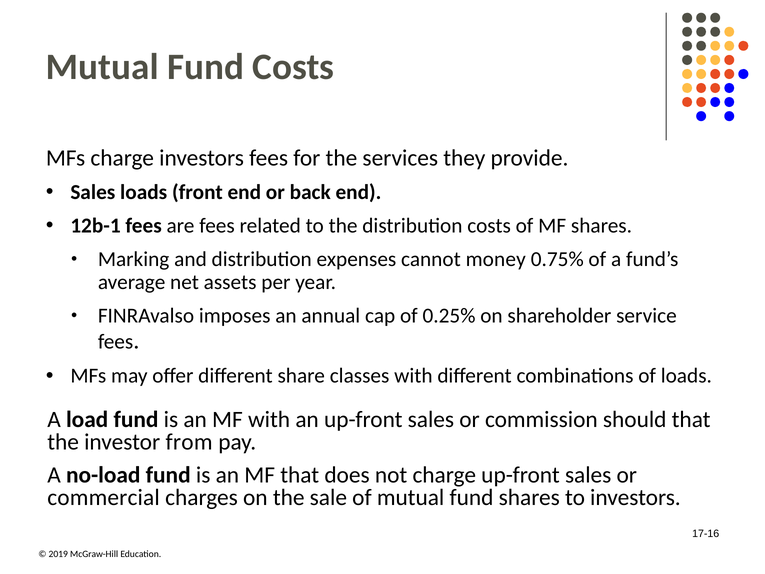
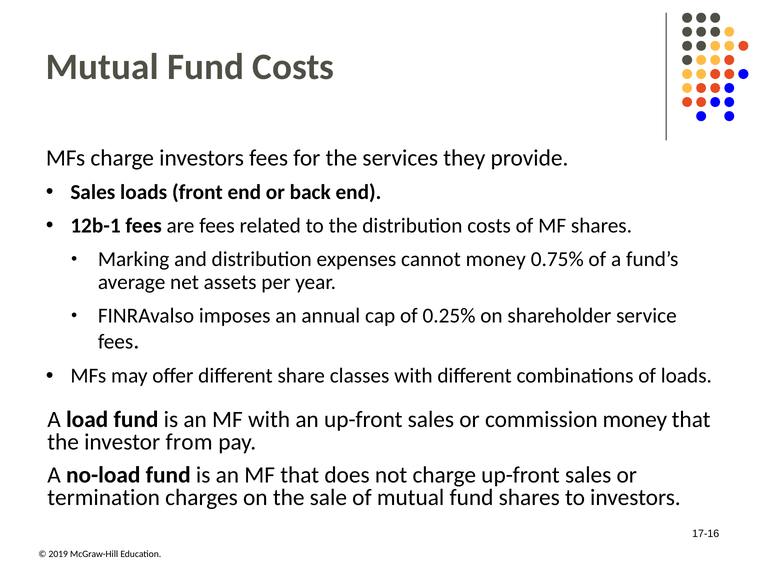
commission should: should -> money
commercial: commercial -> termination
